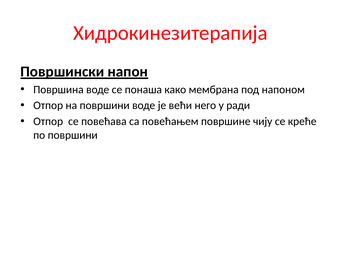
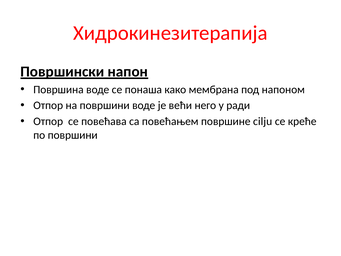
чију: чију -> cilju
